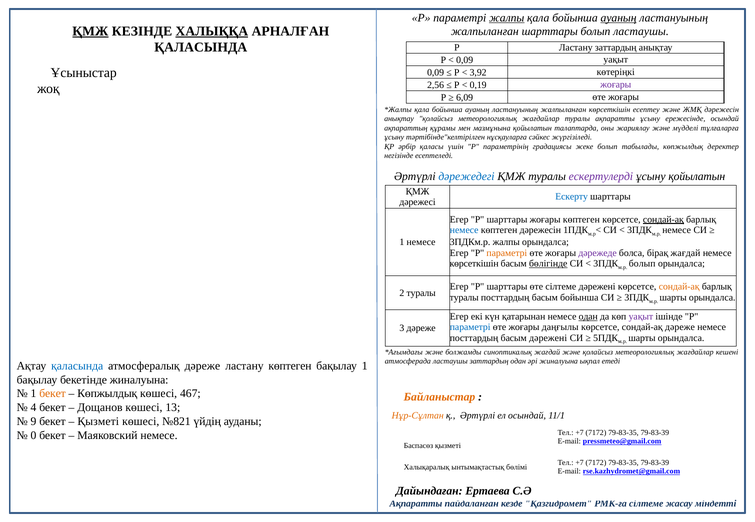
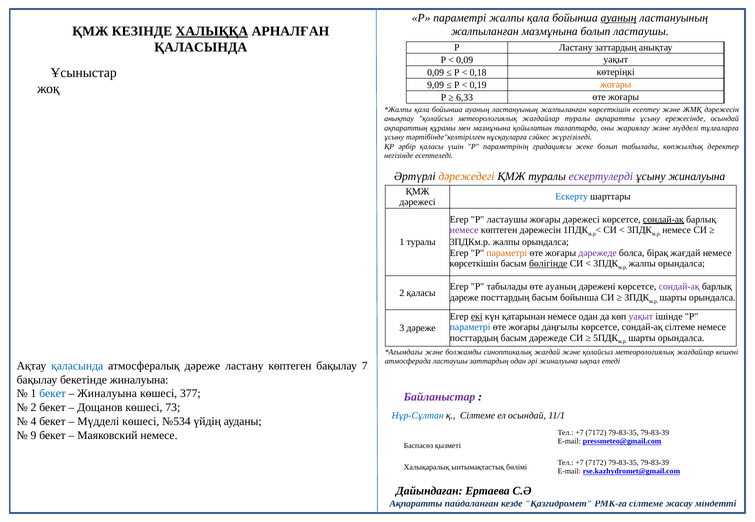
жалпы at (507, 18) underline: present -> none
ҚМЖ at (90, 31) underline: present -> none
жалпыланған шарттары: шарттары -> мазмұнына
3,92: 3,92 -> 0,18
2,56: 2,56 -> 9,09
жоғары at (616, 85) colour: purple -> orange
6,09: 6,09 -> 6,33
дәрежедегі colour: blue -> orange
ұсыну қойылатын: қойылатын -> жиналуына
шарттары at (507, 220): шарттары -> ластаушы
жоғары көптеген: көптеген -> дәрежесі
немесе at (464, 230) colour: blue -> purple
1 немесе: немесе -> туралы
болып at (642, 264): болып -> жалпы
шарттары at (507, 287): шарттары -> табылады
өте сілтеме: сілтеме -> ауаның
сондай-ақ at (679, 287) colour: orange -> purple
2 туралы: туралы -> қаласы
туралы at (464, 298): туралы -> дәреже
екі underline: none -> present
одан at (588, 317) underline: present -> none
сондай-ақ дәреже: дәреже -> сілтеме
басым дәрежені: дәрежені -> дәрежеде
бақылау 1: 1 -> 7
бекет at (53, 394) colour: orange -> blue
Көпжылдық at (107, 394): Көпжылдық -> Жиналуына
467: 467 -> 377
Байланыстар colour: orange -> purple
4 at (33, 408): 4 -> 2
13: 13 -> 73
Нұр-Сұлтан colour: orange -> blue
қ Әртүрлі: Әртүрлі -> Сілтеме
9: 9 -> 4
Қызметі at (98, 422): Қызметі -> Мүдделі
№821: №821 -> №534
0: 0 -> 9
